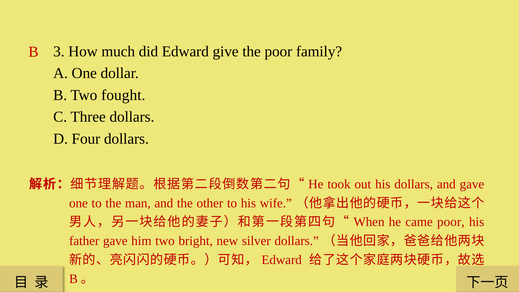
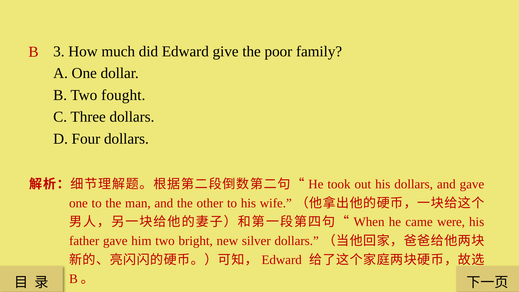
came poor: poor -> were
